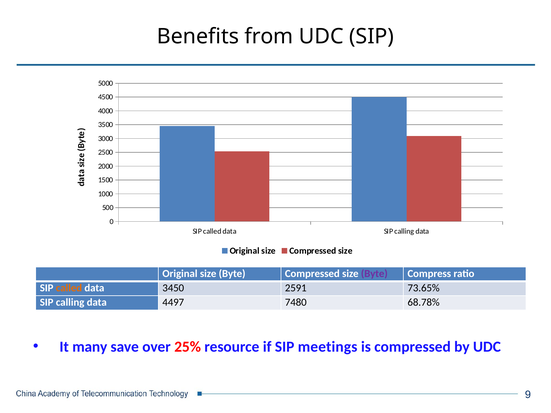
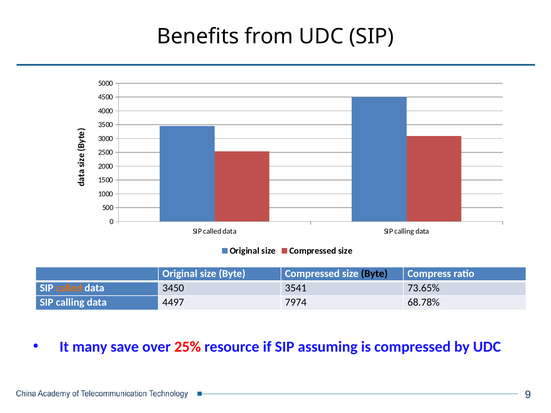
Byte at (374, 274) colour: purple -> black
2591: 2591 -> 3541
7480: 7480 -> 7974
meetings: meetings -> assuming
